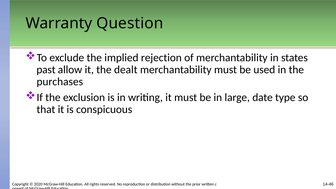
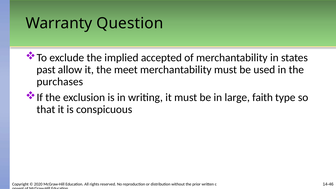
rejection: rejection -> accepted
dealt: dealt -> meet
date: date -> faith
